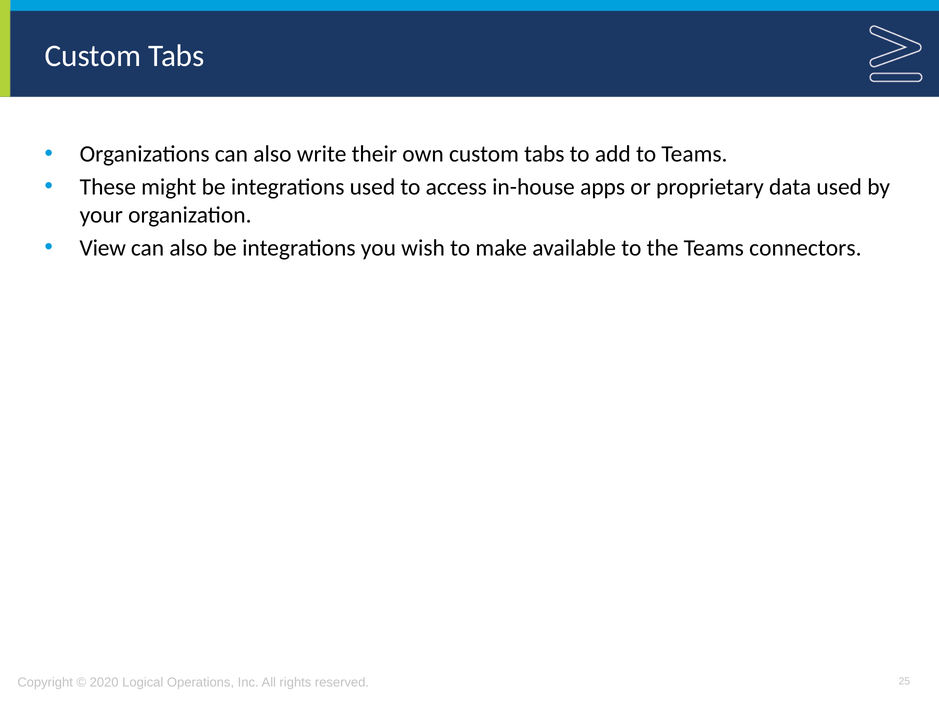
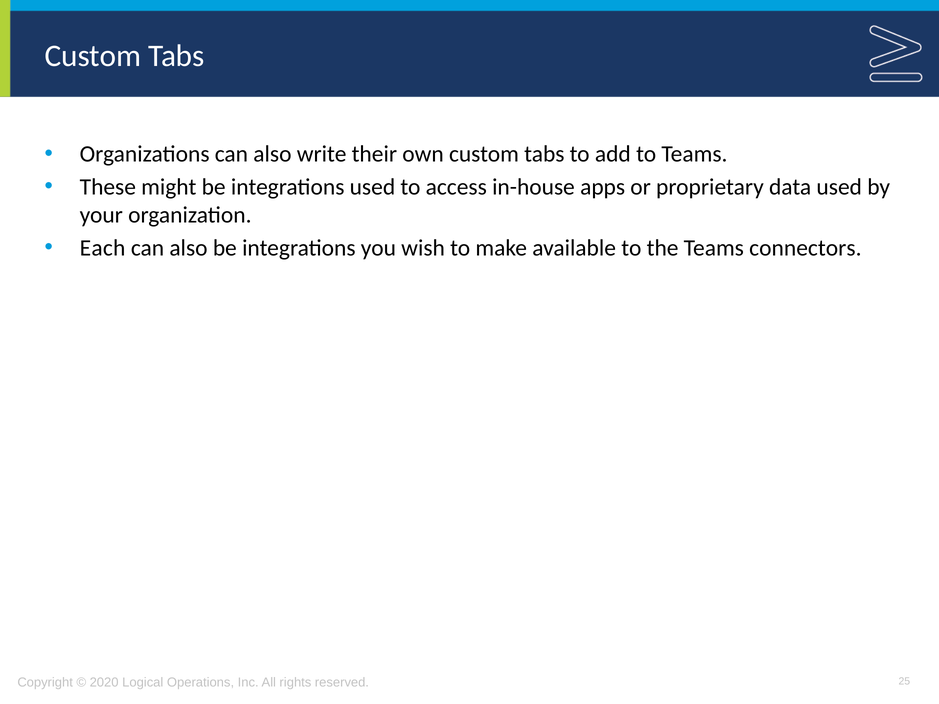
View: View -> Each
